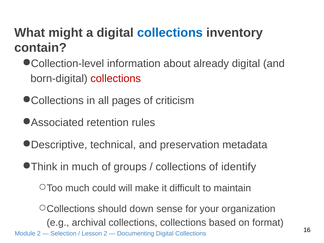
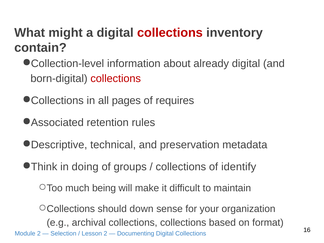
collections at (170, 33) colour: blue -> red
criticism: criticism -> requires
in much: much -> doing
could: could -> being
